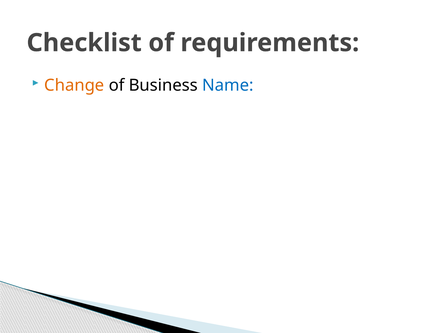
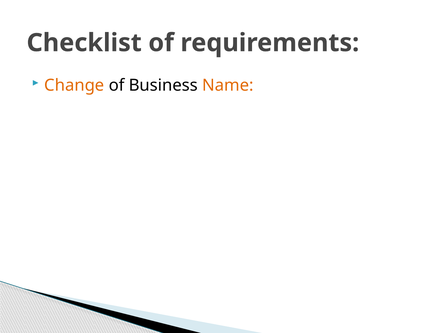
Name colour: blue -> orange
